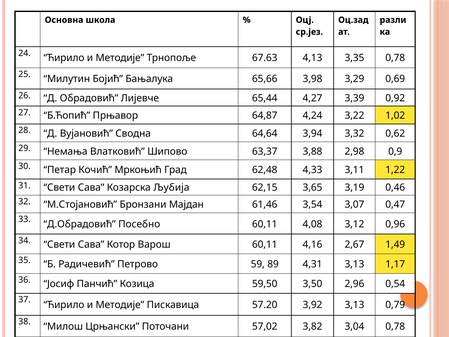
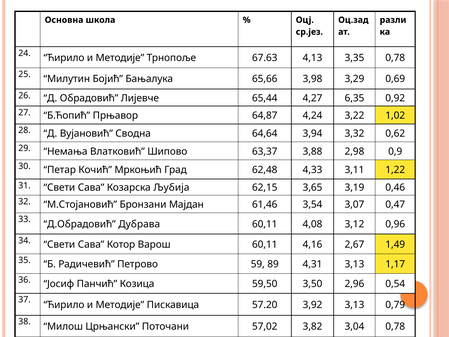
3,39: 3,39 -> 6,35
Посебно: Посебно -> Дубрава
